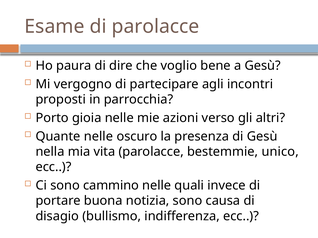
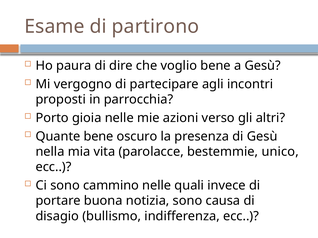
di parolacce: parolacce -> partirono
Quante nelle: nelle -> bene
